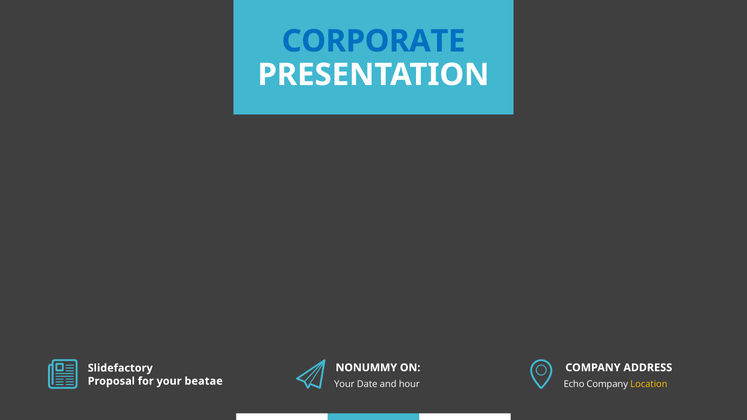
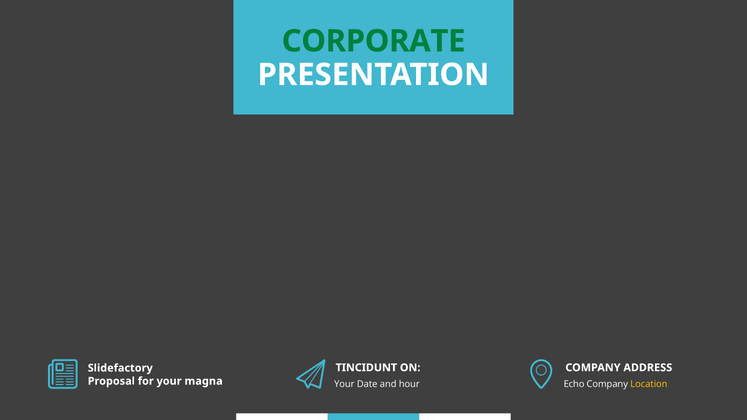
CORPORATE colour: blue -> green
NONUMMY: NONUMMY -> TINCIDUNT
beatae: beatae -> magna
